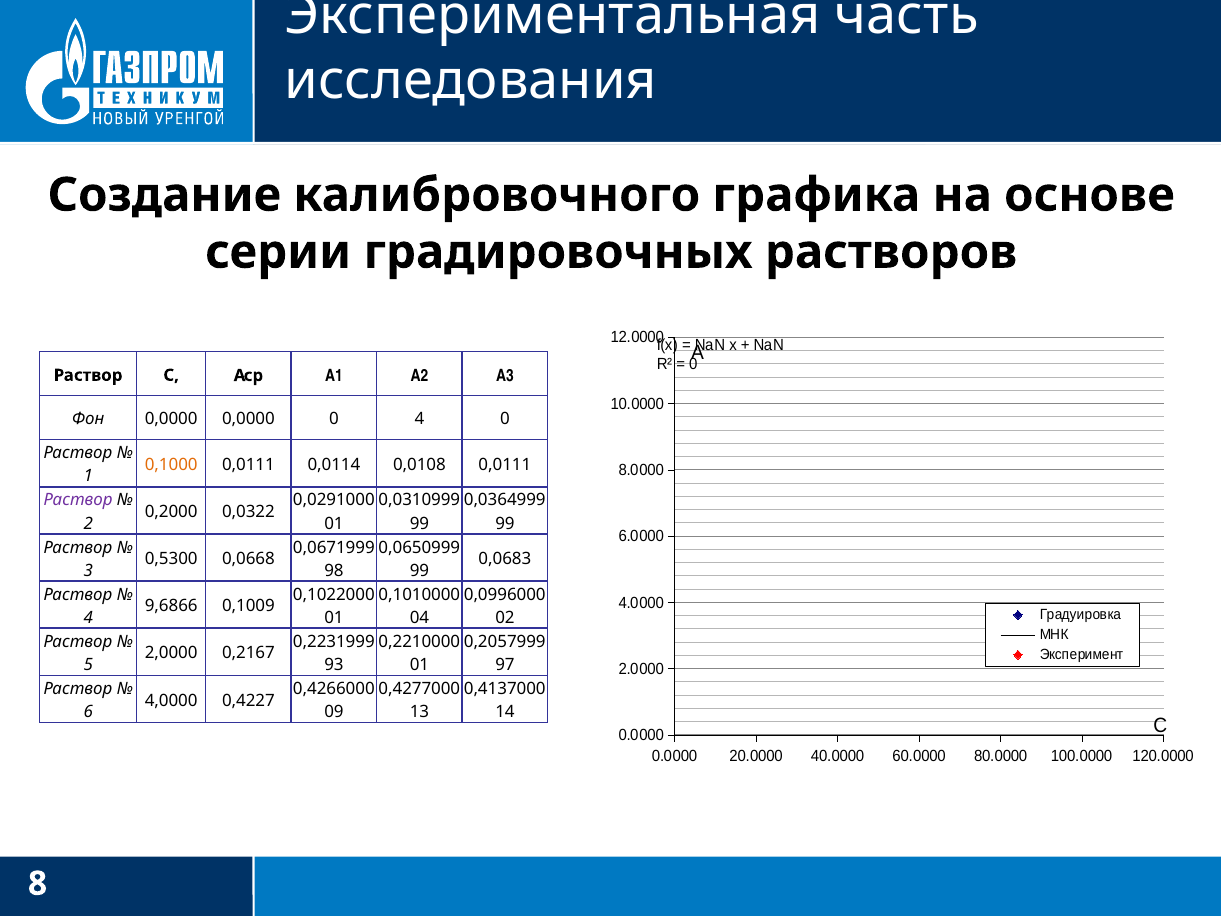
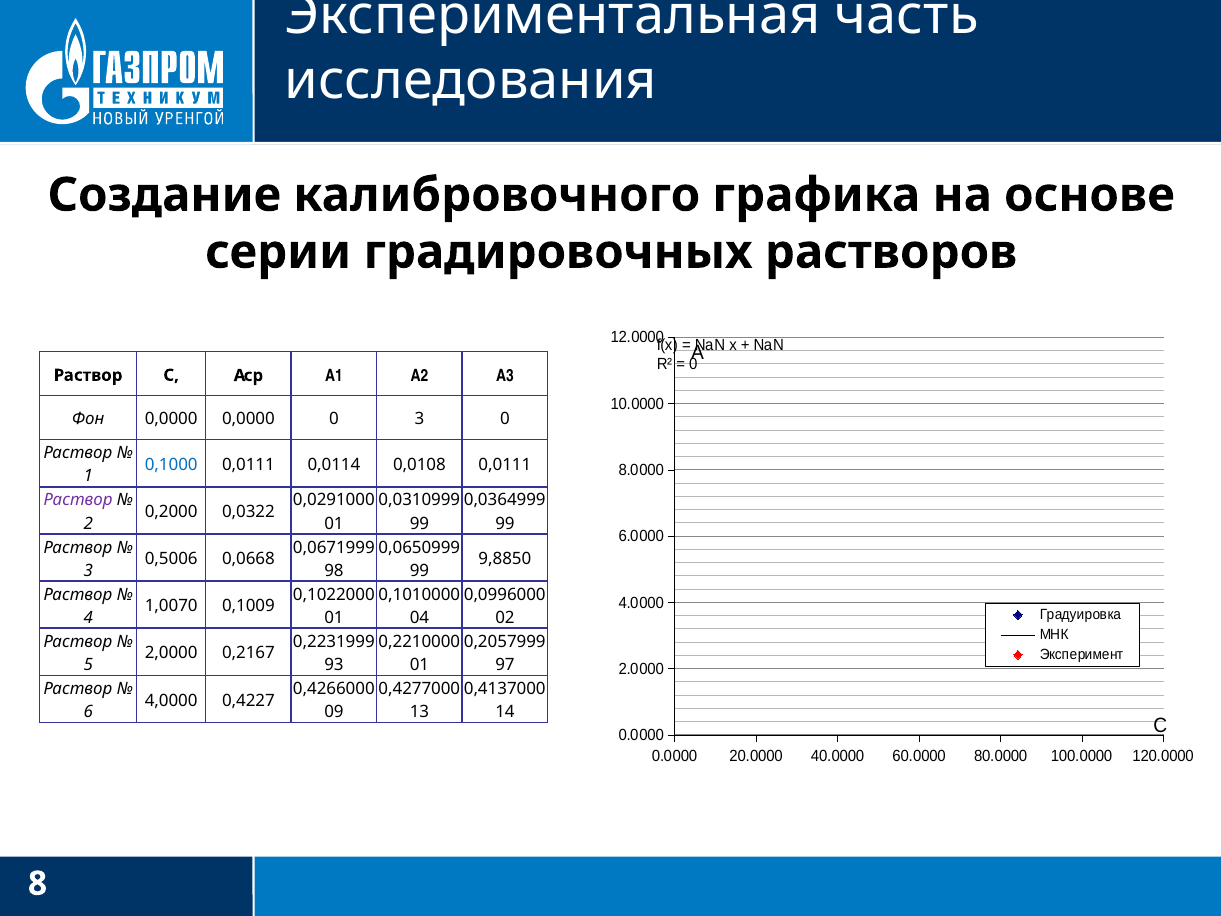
0 4: 4 -> 3
0,1000 colour: orange -> blue
0,5300: 0,5300 -> 0,5006
0,0683: 0,0683 -> 9,8850
9,6866: 9,6866 -> 1,0070
